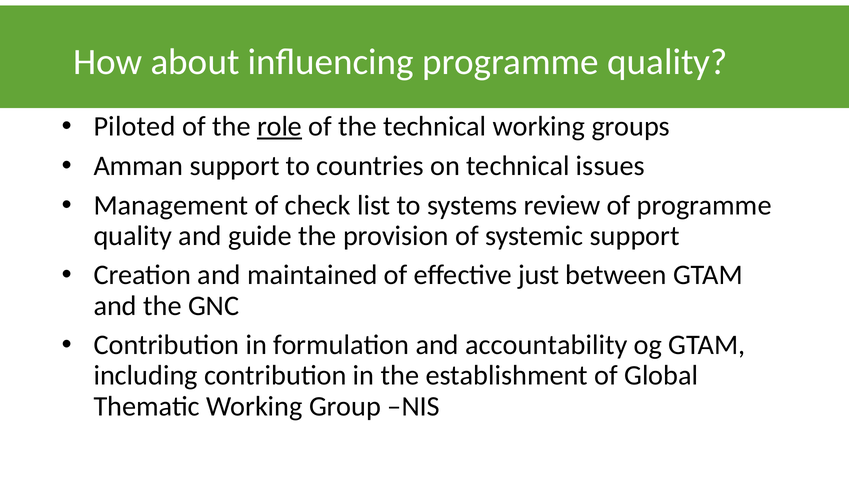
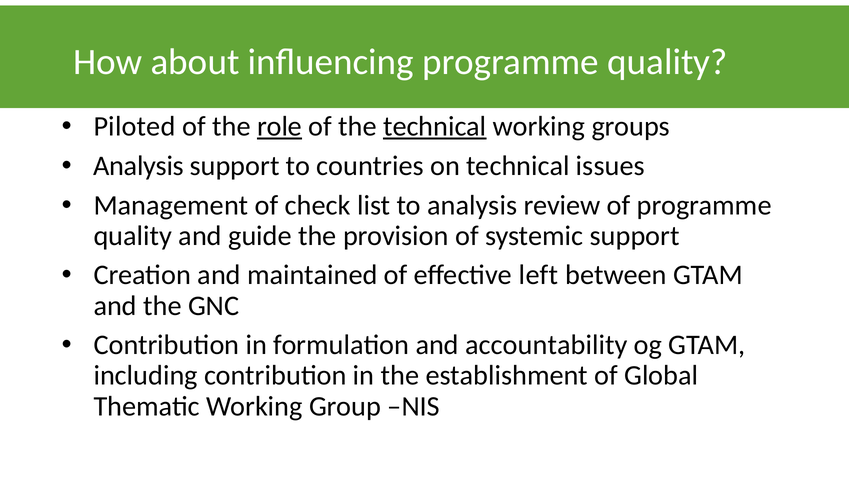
technical at (435, 127) underline: none -> present
Amman at (138, 166): Amman -> Analysis
to systems: systems -> analysis
just: just -> left
